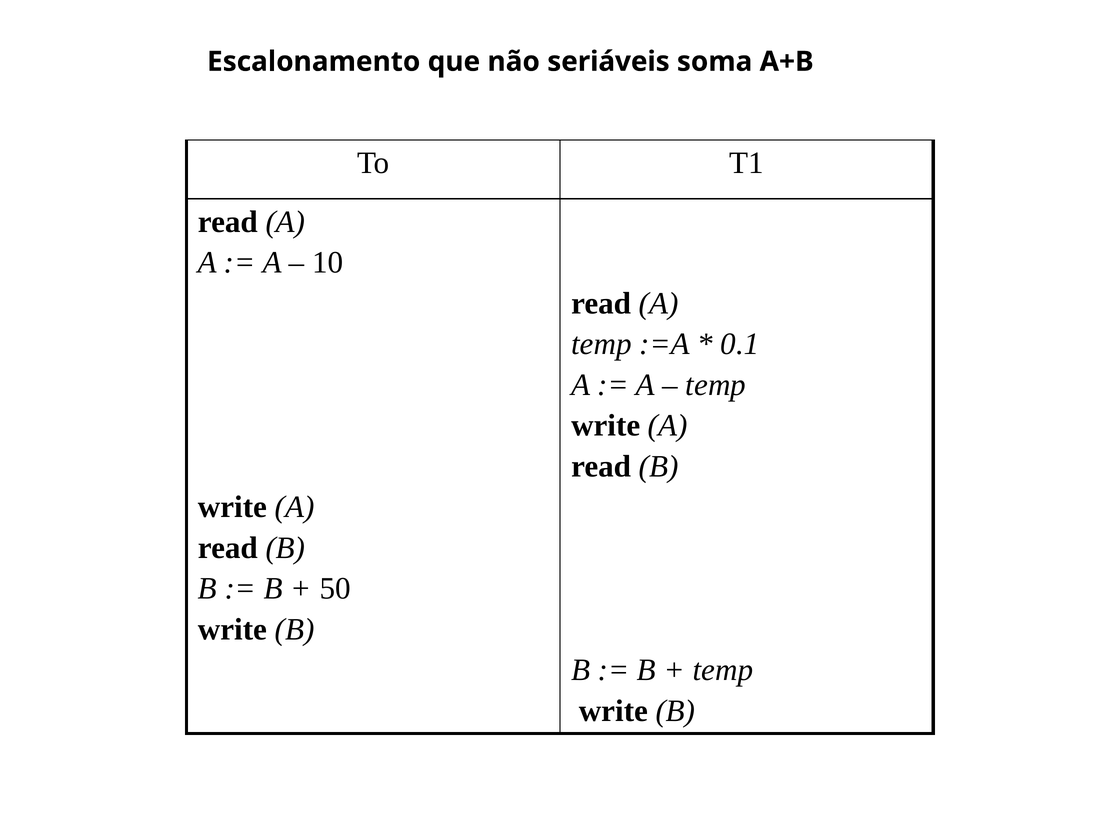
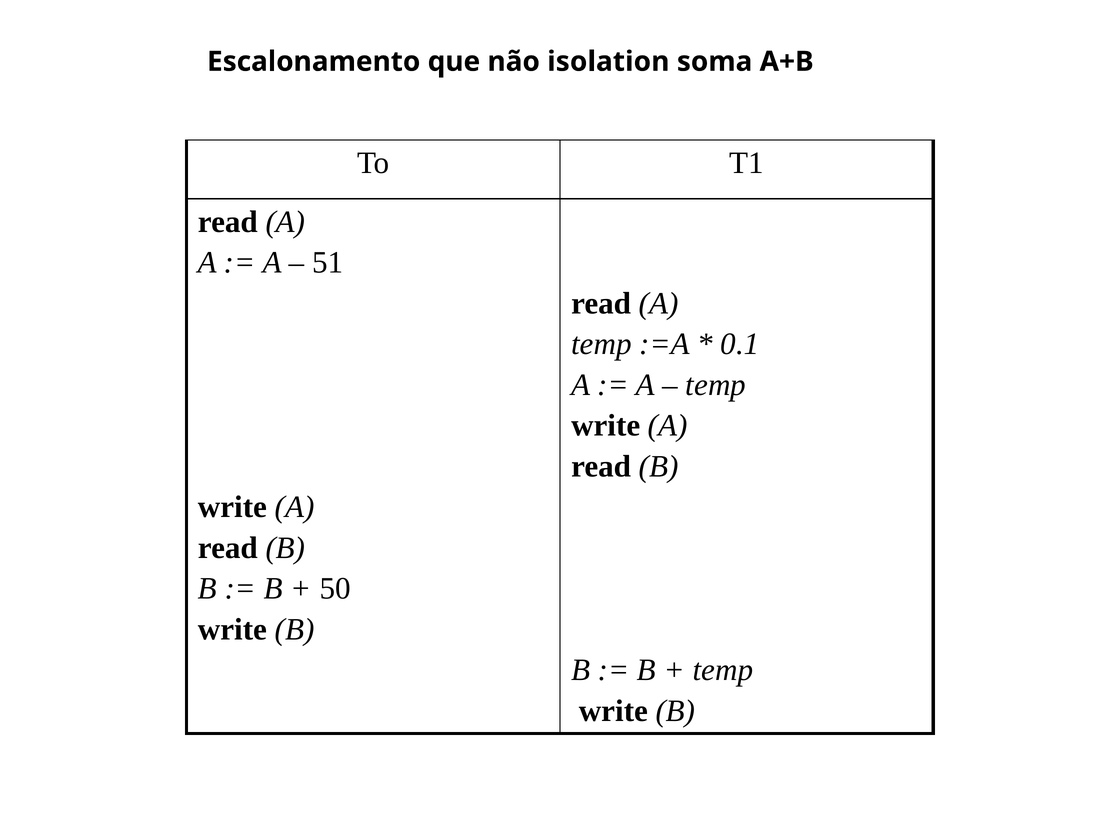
seriáveis: seriáveis -> isolation
10: 10 -> 51
